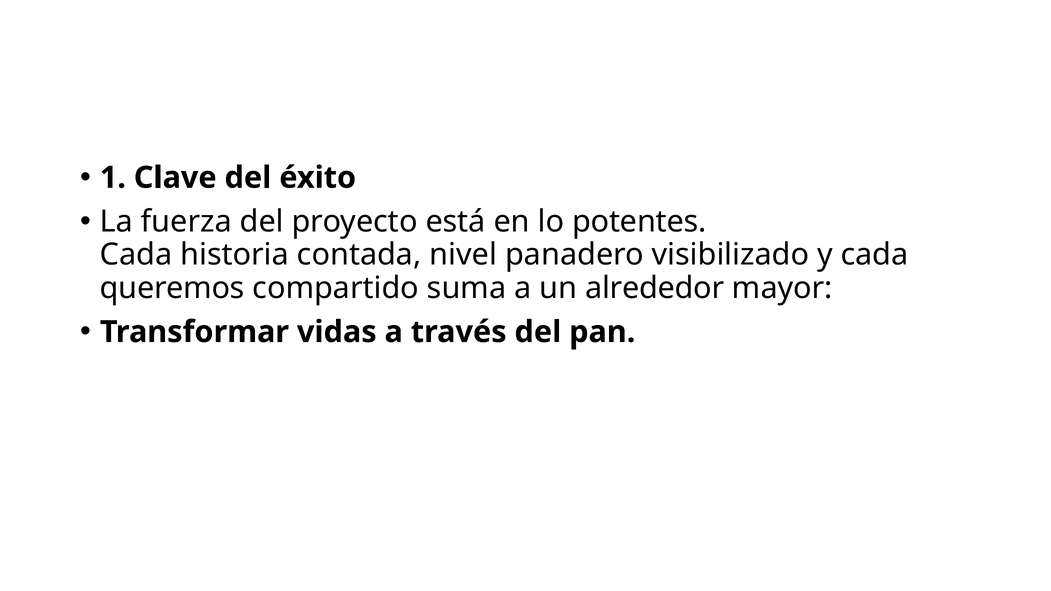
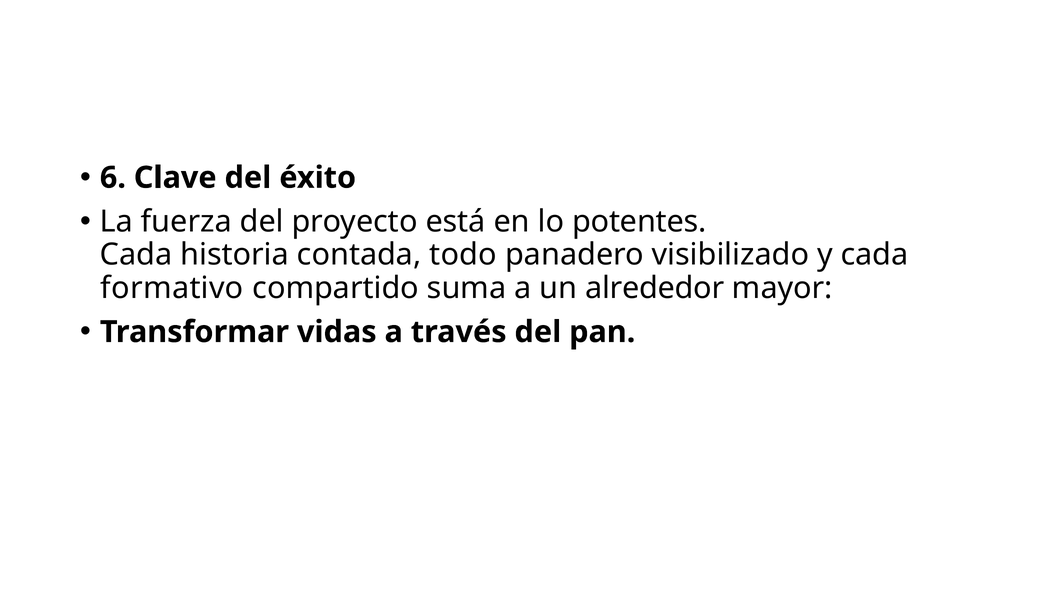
1: 1 -> 6
nivel: nivel -> todo
queremos: queremos -> formativo
